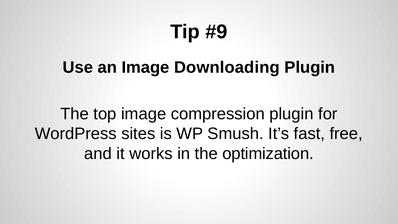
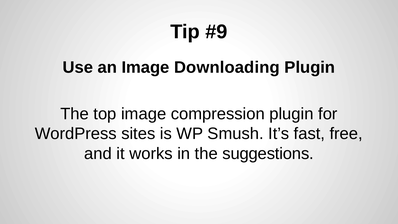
optimization: optimization -> suggestions
